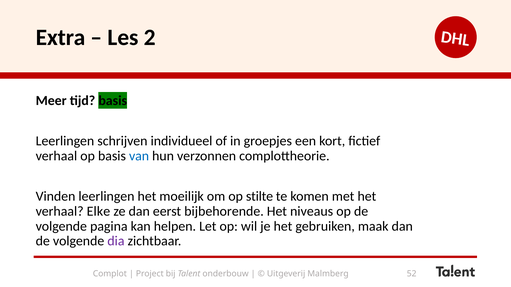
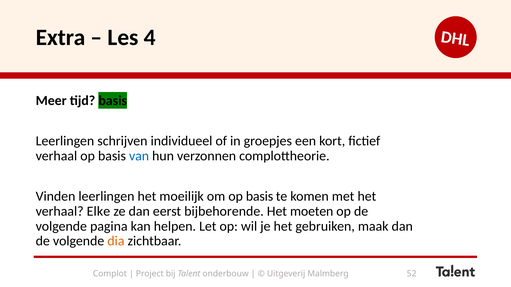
2: 2 -> 4
om op stilte: stilte -> basis
niveaus: niveaus -> moeten
dia colour: purple -> orange
